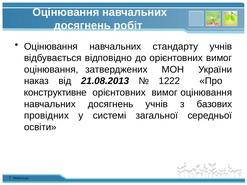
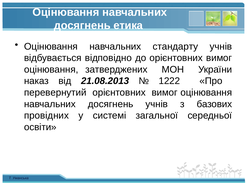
робіт: робіт -> етика
конструктивне: конструктивне -> перевернутий
